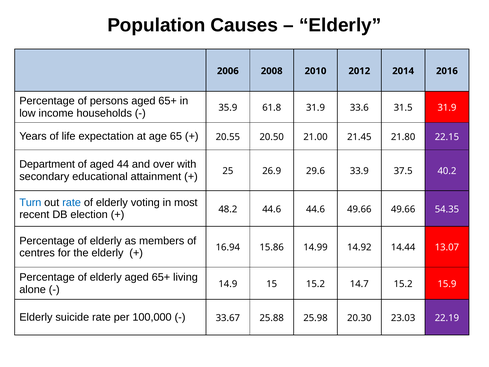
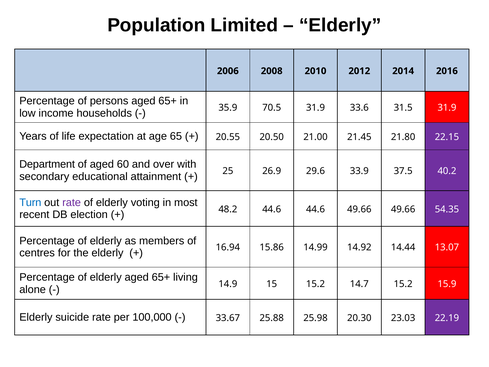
Causes: Causes -> Limited
61.8: 61.8 -> 70.5
44: 44 -> 60
rate at (72, 202) colour: blue -> purple
